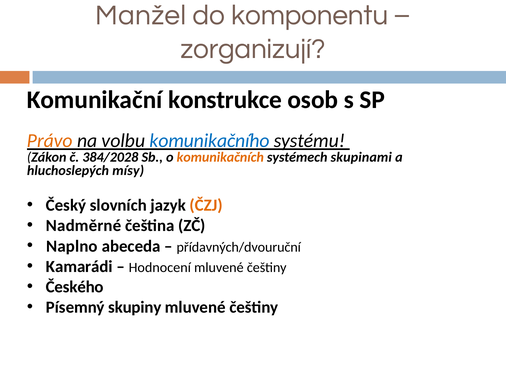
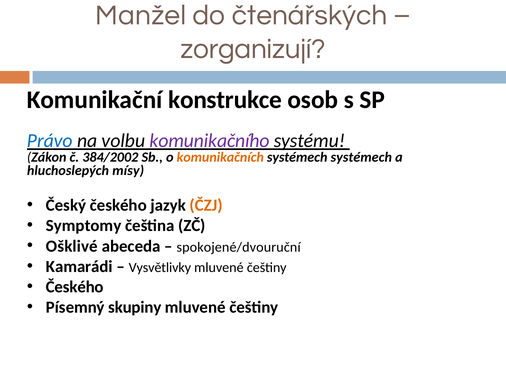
komponentu: komponentu -> čtenářských
Právo colour: orange -> blue
komunikačního colour: blue -> purple
384/2028: 384/2028 -> 384/2002
systémech skupinami: skupinami -> systémech
Český slovních: slovních -> českého
Nadměrné: Nadměrné -> Symptomy
Naplno: Naplno -> Ošklivé
přídavných/dvouruční: přídavných/dvouruční -> spokojené/dvouruční
Hodnocení: Hodnocení -> Vysvětlivky
